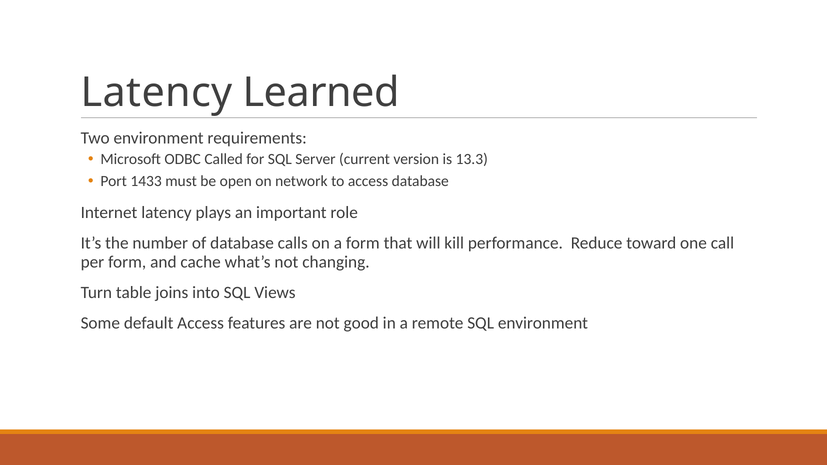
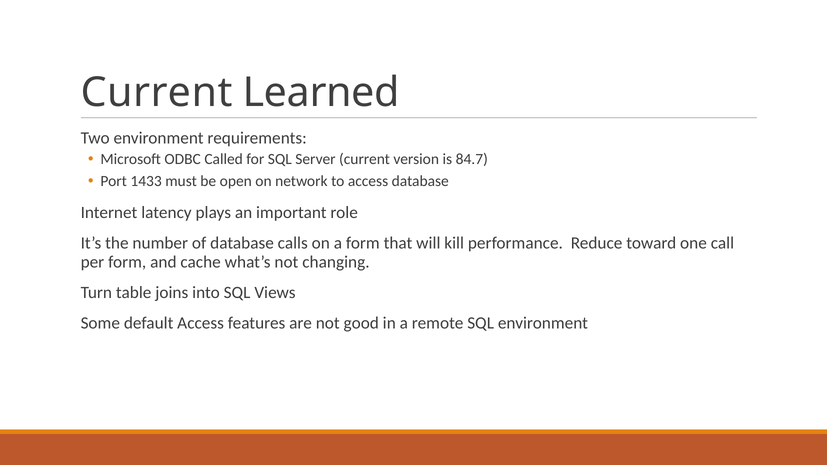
Latency at (157, 93): Latency -> Current
13.3: 13.3 -> 84.7
